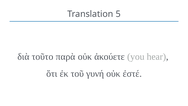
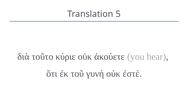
παρὰ: παρὰ -> κύριε
